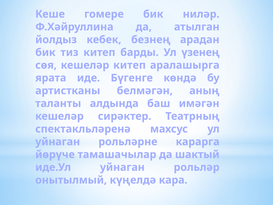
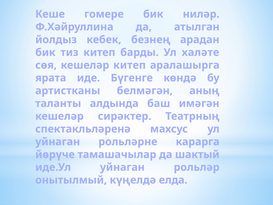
үзенең: үзенең -> халәте
кара: кара -> елда
